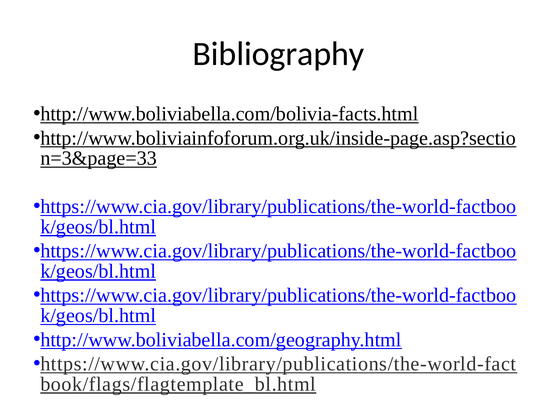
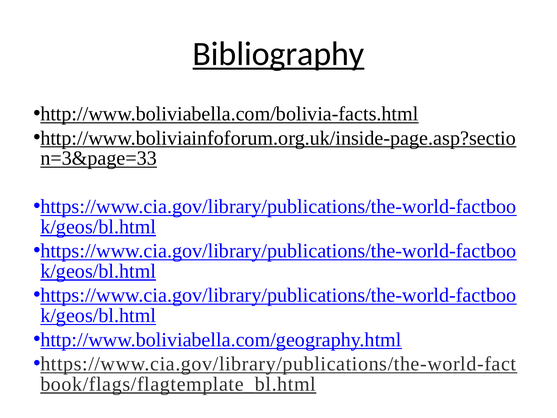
Bibliography underline: none -> present
